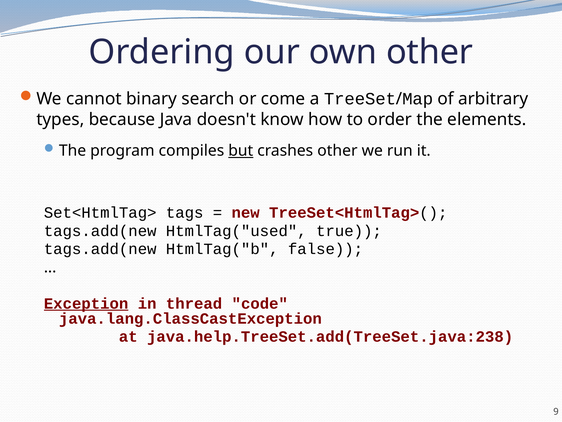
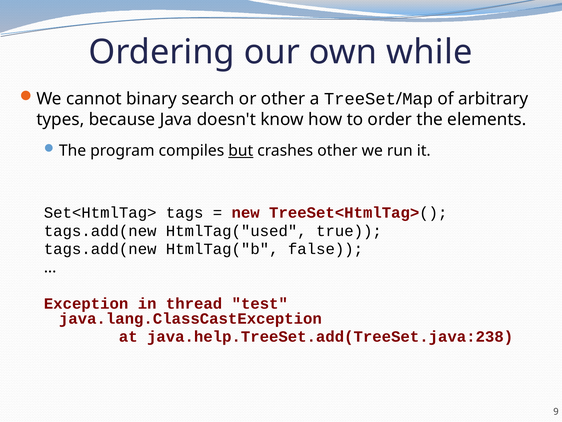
own other: other -> while
or come: come -> other
Exception underline: present -> none
code: code -> test
